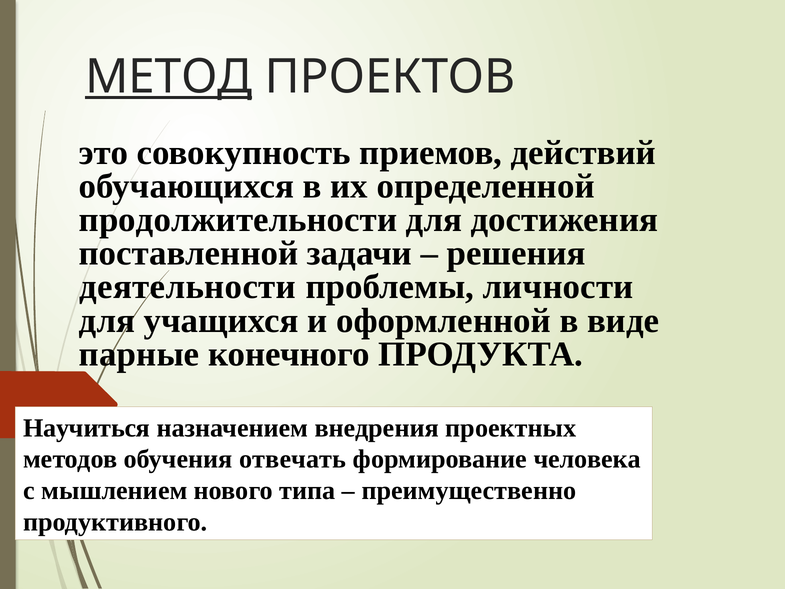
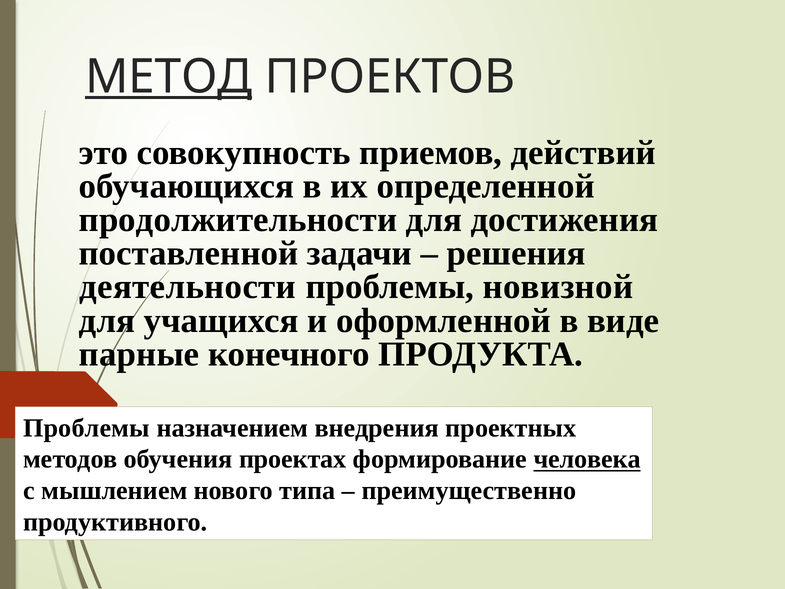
личности: личности -> новизной
Научиться at (87, 428): Научиться -> Проблемы
отвечать: отвечать -> проектах
человека underline: none -> present
